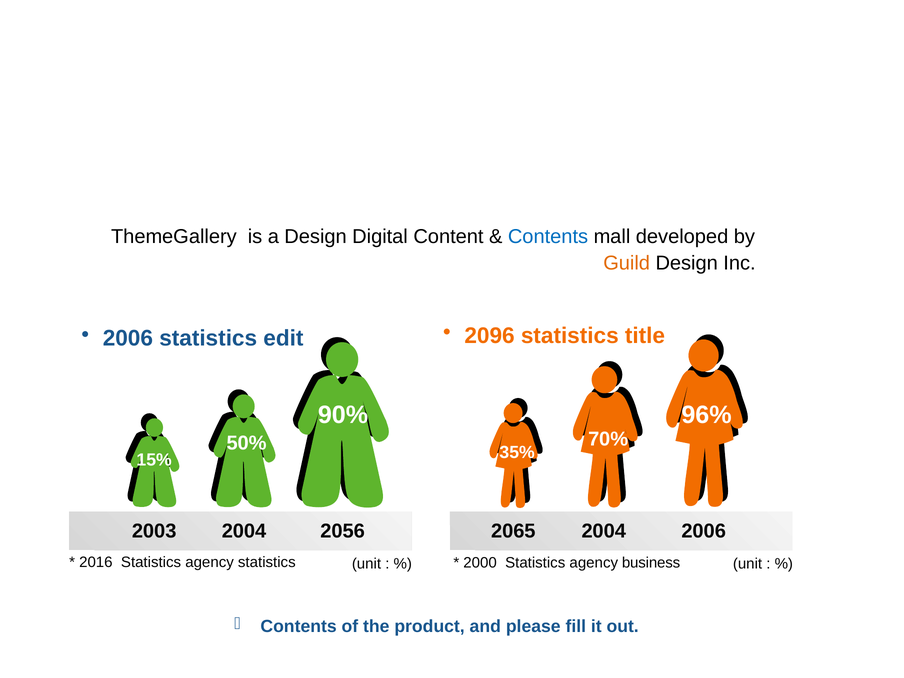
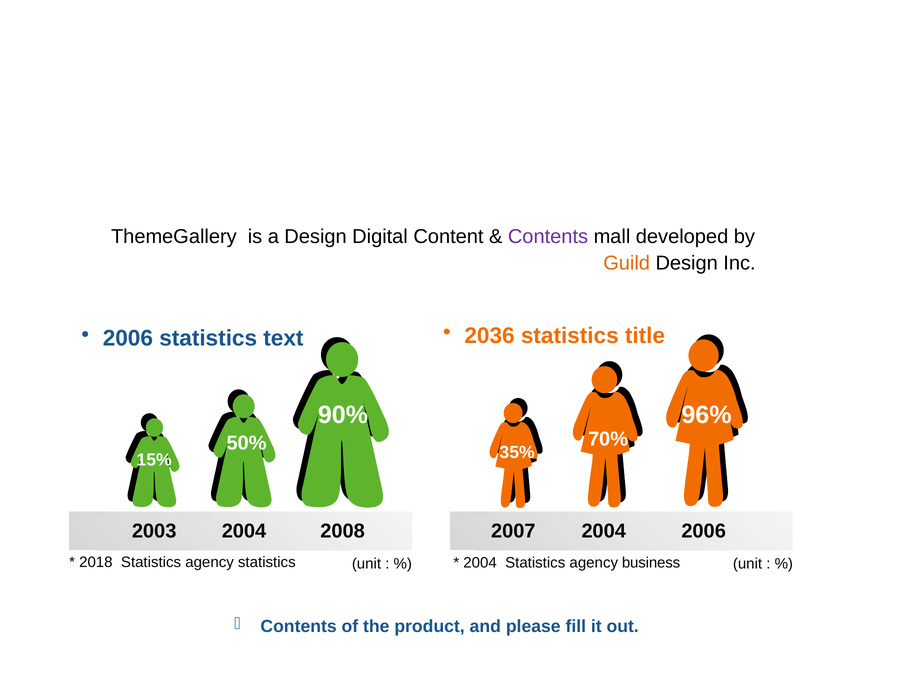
Contents at (548, 237) colour: blue -> purple
statistics edit: edit -> text
2096: 2096 -> 2036
2056: 2056 -> 2008
2065: 2065 -> 2007
2016: 2016 -> 2018
2000 at (480, 563): 2000 -> 2004
